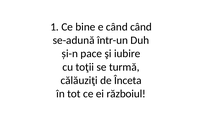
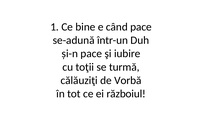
când când: când -> pace
Înceta: Înceta -> Vorbă
